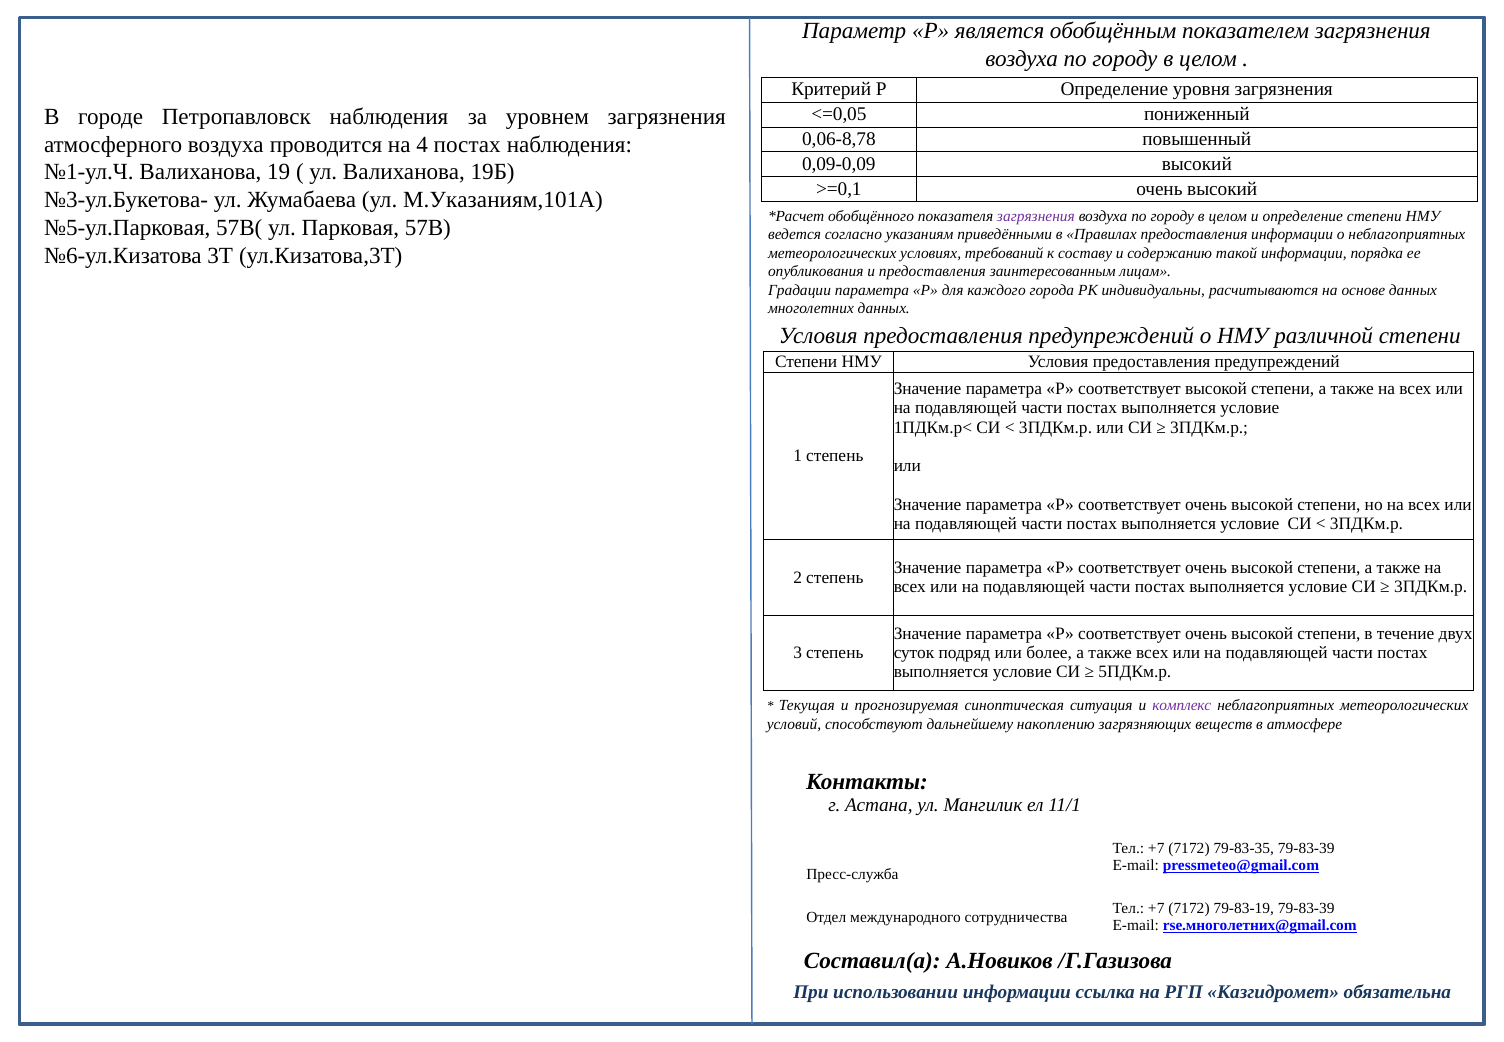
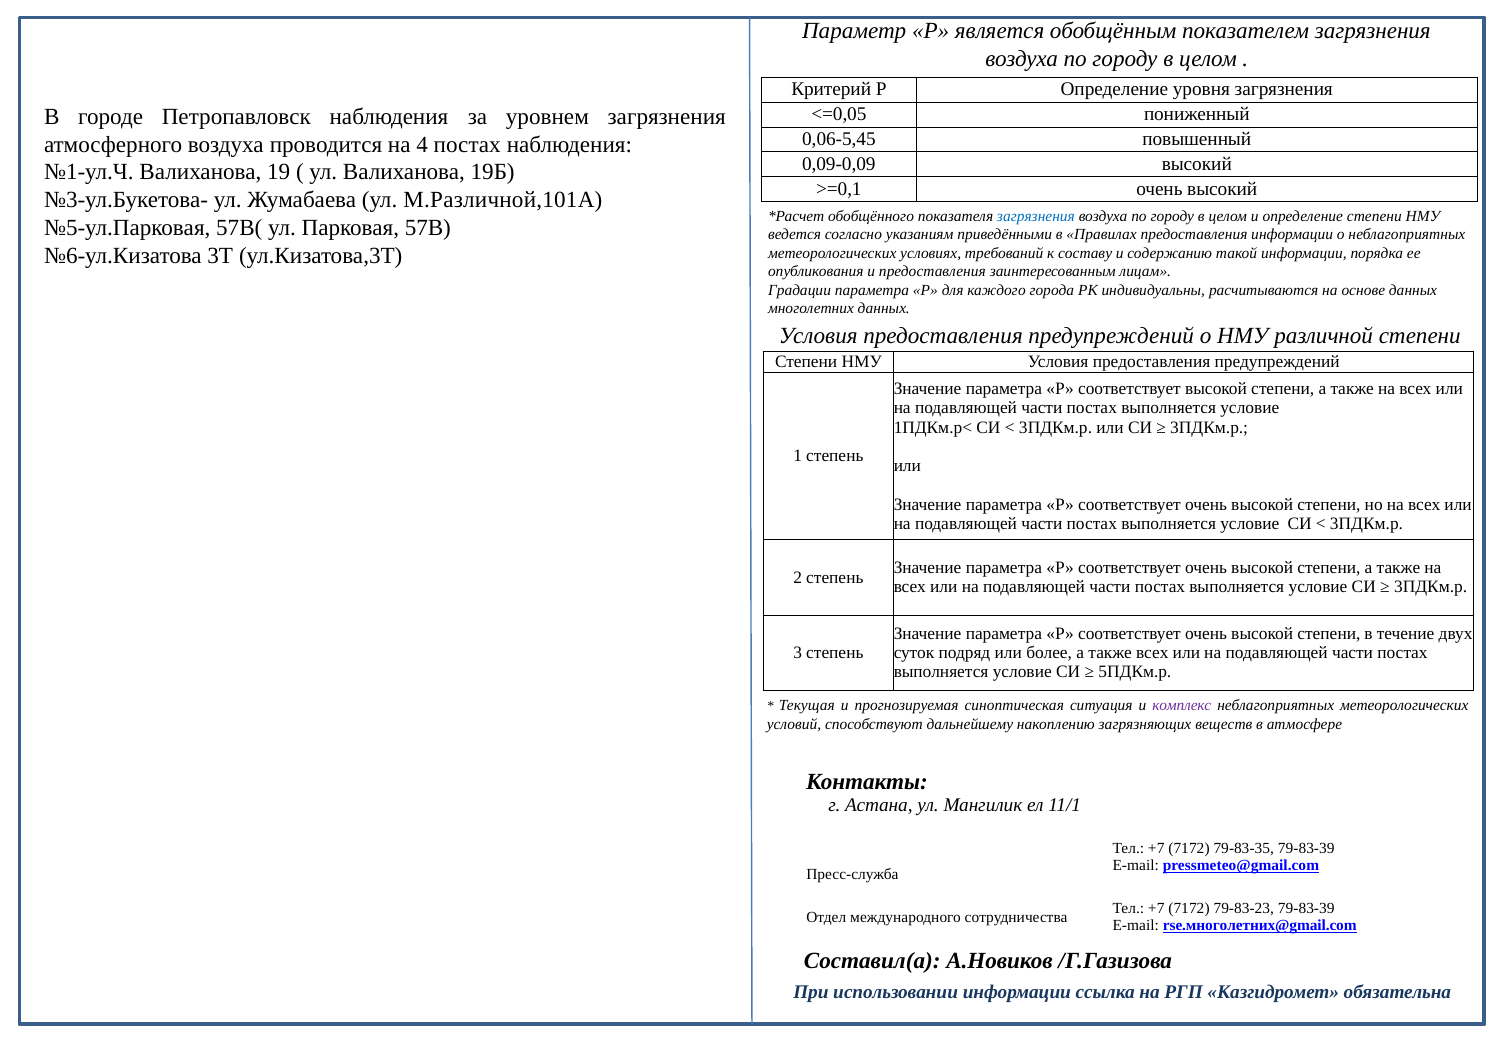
0,06-8,78: 0,06-8,78 -> 0,06-5,45
М.Указаниям,101А: М.Указаниям,101А -> М.Различной,101А
загрязнения at (1036, 216) colour: purple -> blue
79-83-19: 79-83-19 -> 79-83-23
